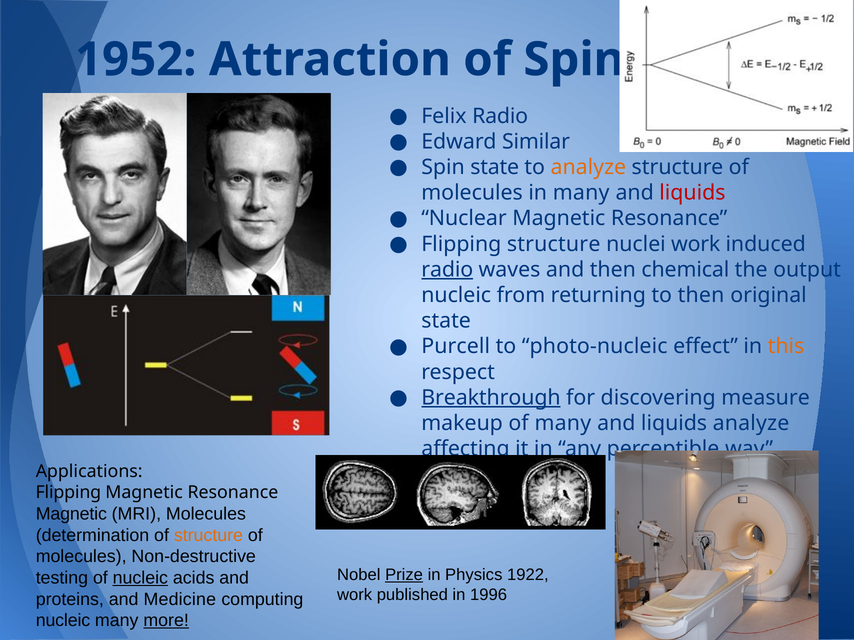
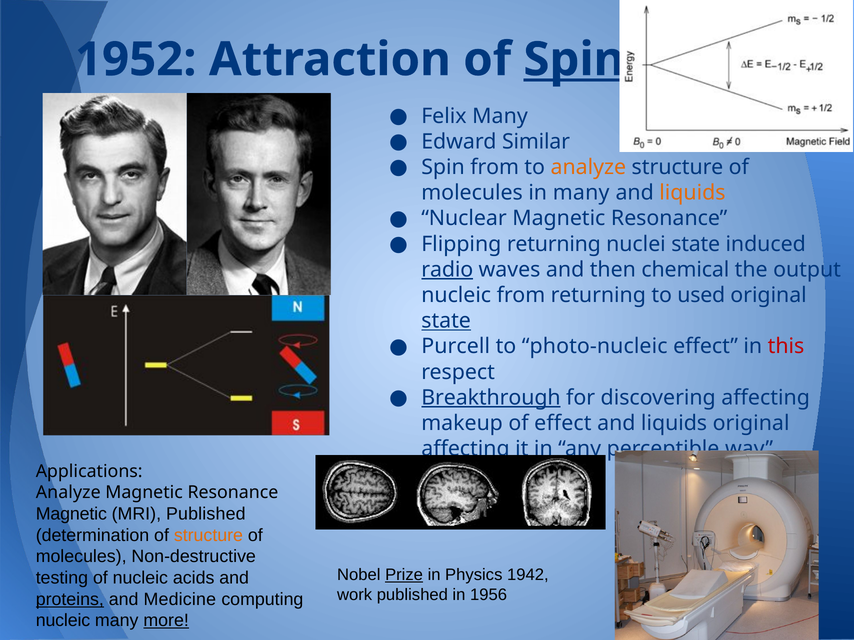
Spin at (574, 60) underline: none -> present
Felix Radio: Radio -> Many
Spin state: state -> from
liquids at (692, 193) colour: red -> orange
Flipping structure: structure -> returning
nuclei work: work -> state
to then: then -> used
state at (446, 321) underline: none -> present
this colour: orange -> red
discovering measure: measure -> affecting
of many: many -> effect
liquids analyze: analyze -> original
Flipping at (68, 493): Flipping -> Analyze
MRI Molecules: Molecules -> Published
1922: 1922 -> 1942
nucleic at (140, 578) underline: present -> none
1996: 1996 -> 1956
proteins underline: none -> present
